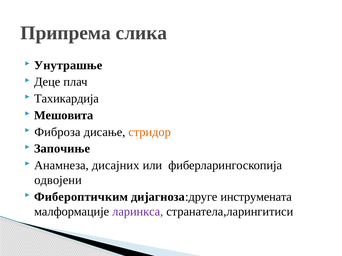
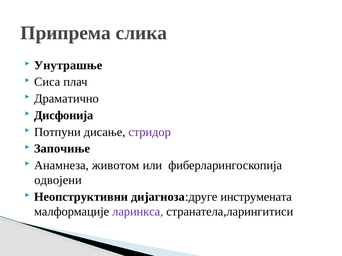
Деце: Деце -> Сиса
Тахикардија: Тахикардија -> Драматично
Мешовита: Мешовита -> Дисфонија
Фиброза: Фиброза -> Потпуни
стридор colour: orange -> purple
дисајних: дисајних -> животом
Фибероптичким: Фибероптичким -> Неопструктивни
